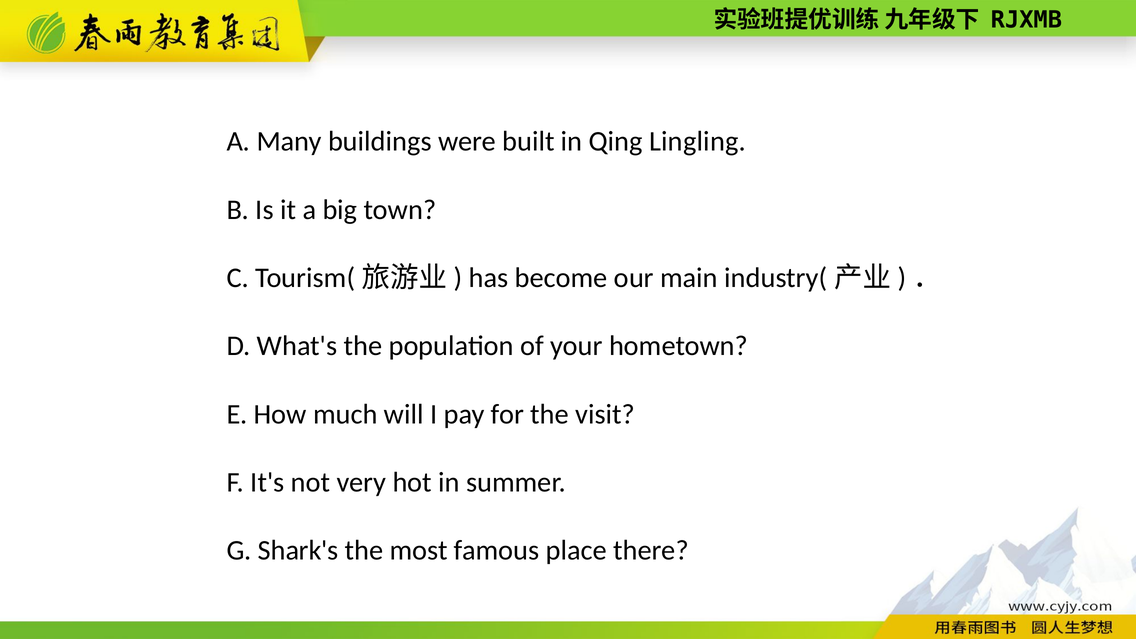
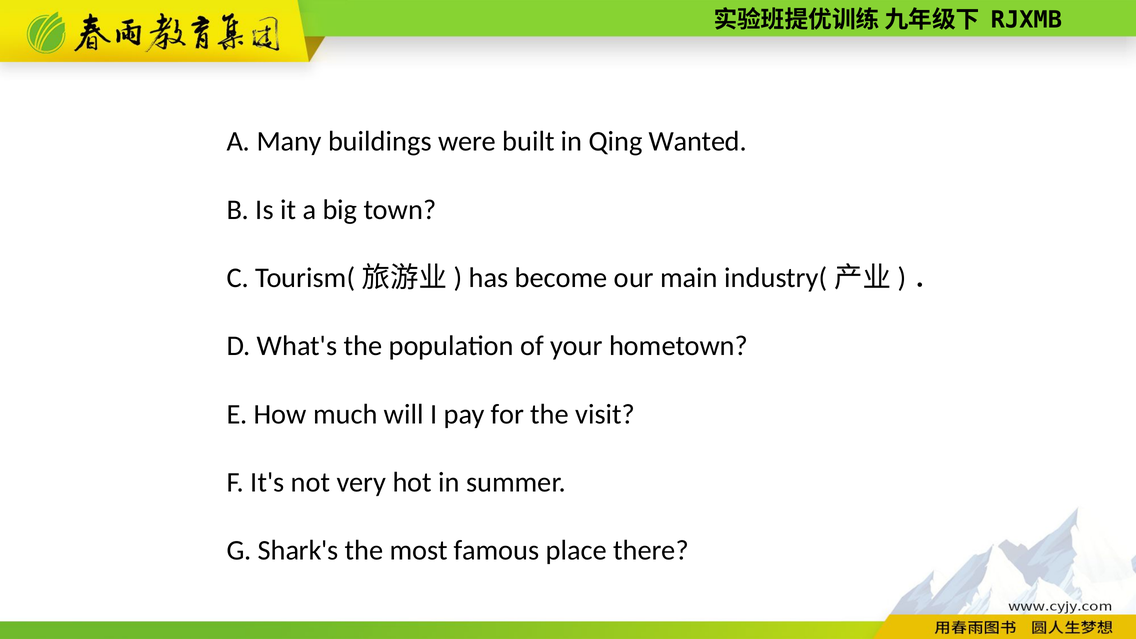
Lingling: Lingling -> Wanted
